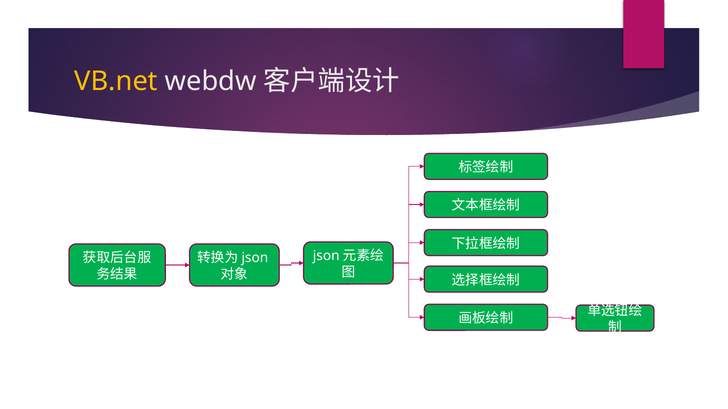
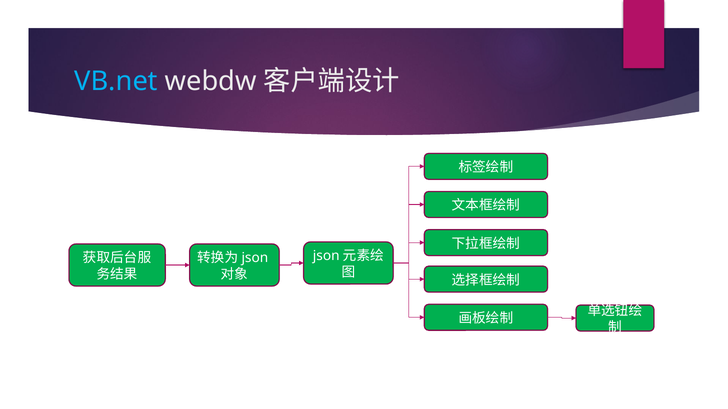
VB.net colour: yellow -> light blue
